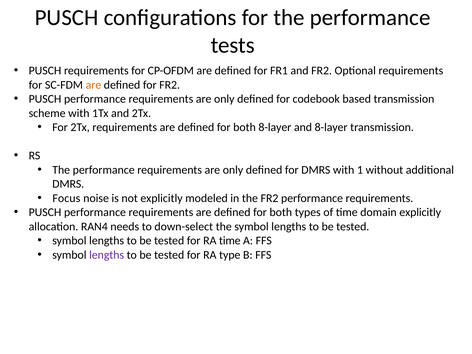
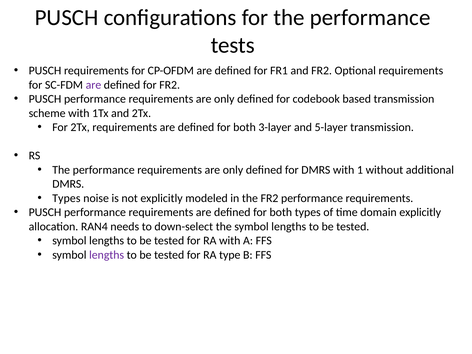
are at (93, 85) colour: orange -> purple
both 8-layer: 8-layer -> 3-layer
and 8-layer: 8-layer -> 5-layer
Focus at (66, 198): Focus -> Types
RA time: time -> with
